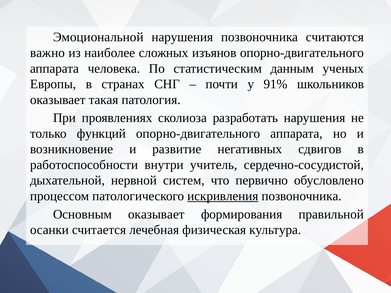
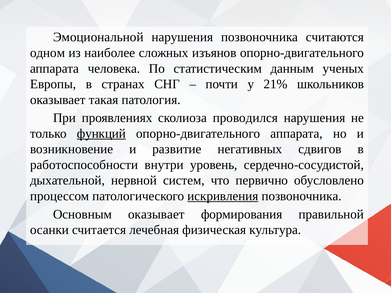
важно: важно -> одном
91%: 91% -> 21%
разработать: разработать -> проводился
функций underline: none -> present
учитель: учитель -> уровень
